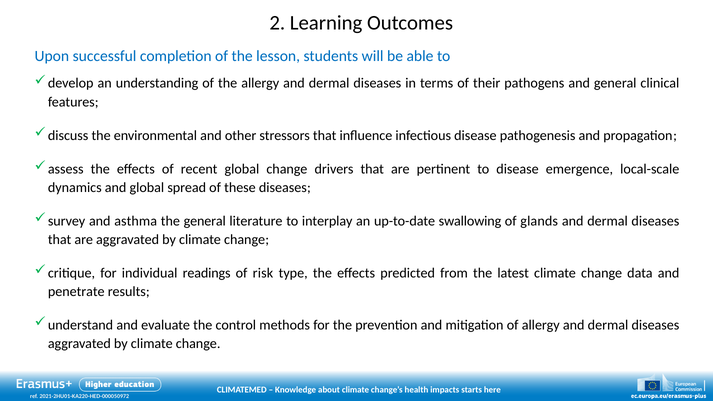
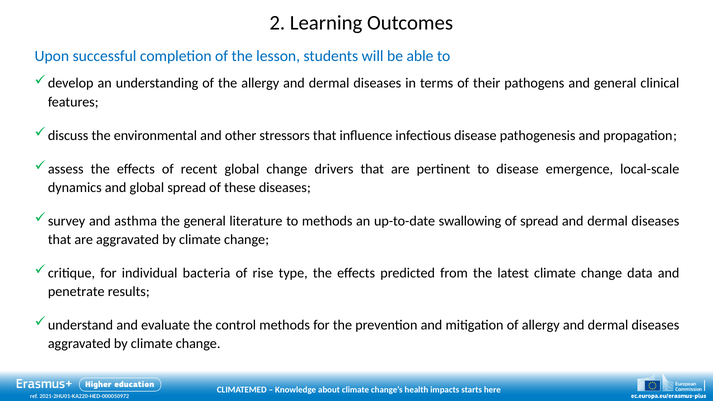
to interplay: interplay -> methods
of glands: glands -> spread
readings: readings -> bacteria
risk: risk -> rise
